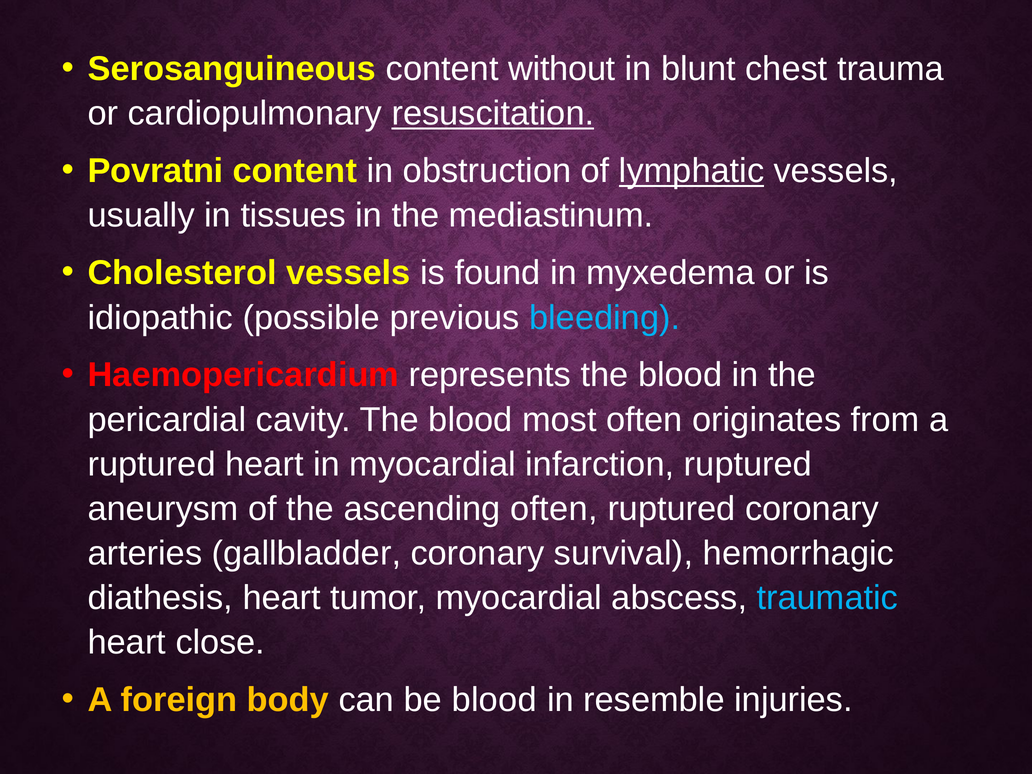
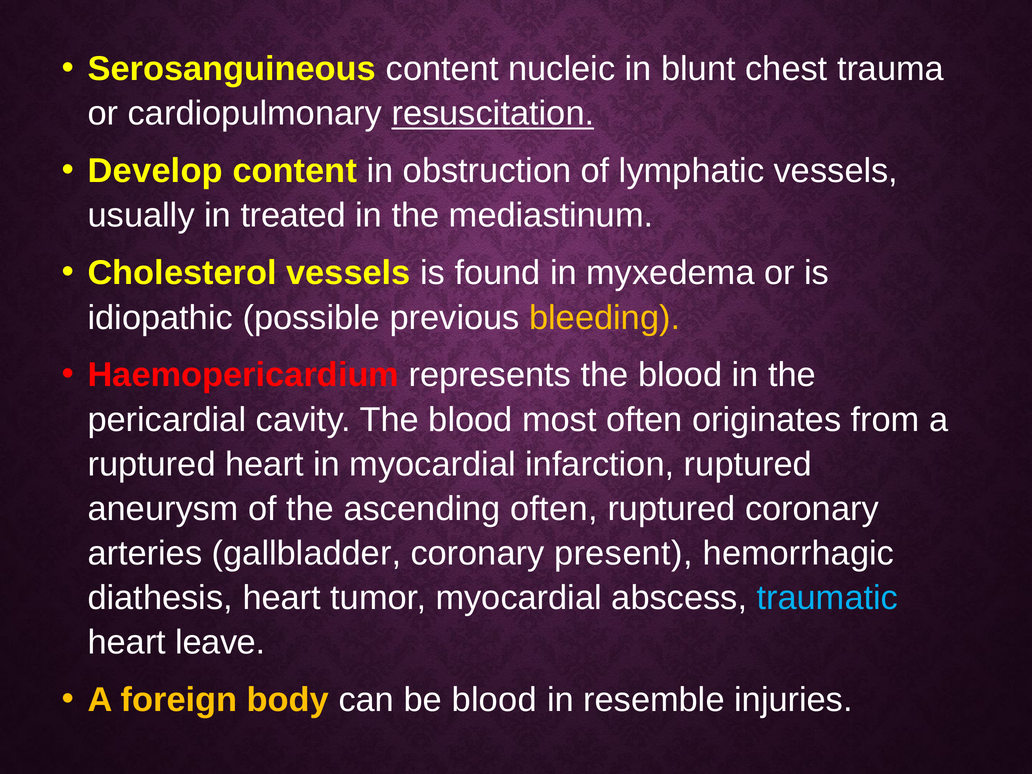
without: without -> nucleic
Povratni: Povratni -> Develop
lymphatic underline: present -> none
tissues: tissues -> treated
bleeding colour: light blue -> yellow
survival: survival -> present
close: close -> leave
